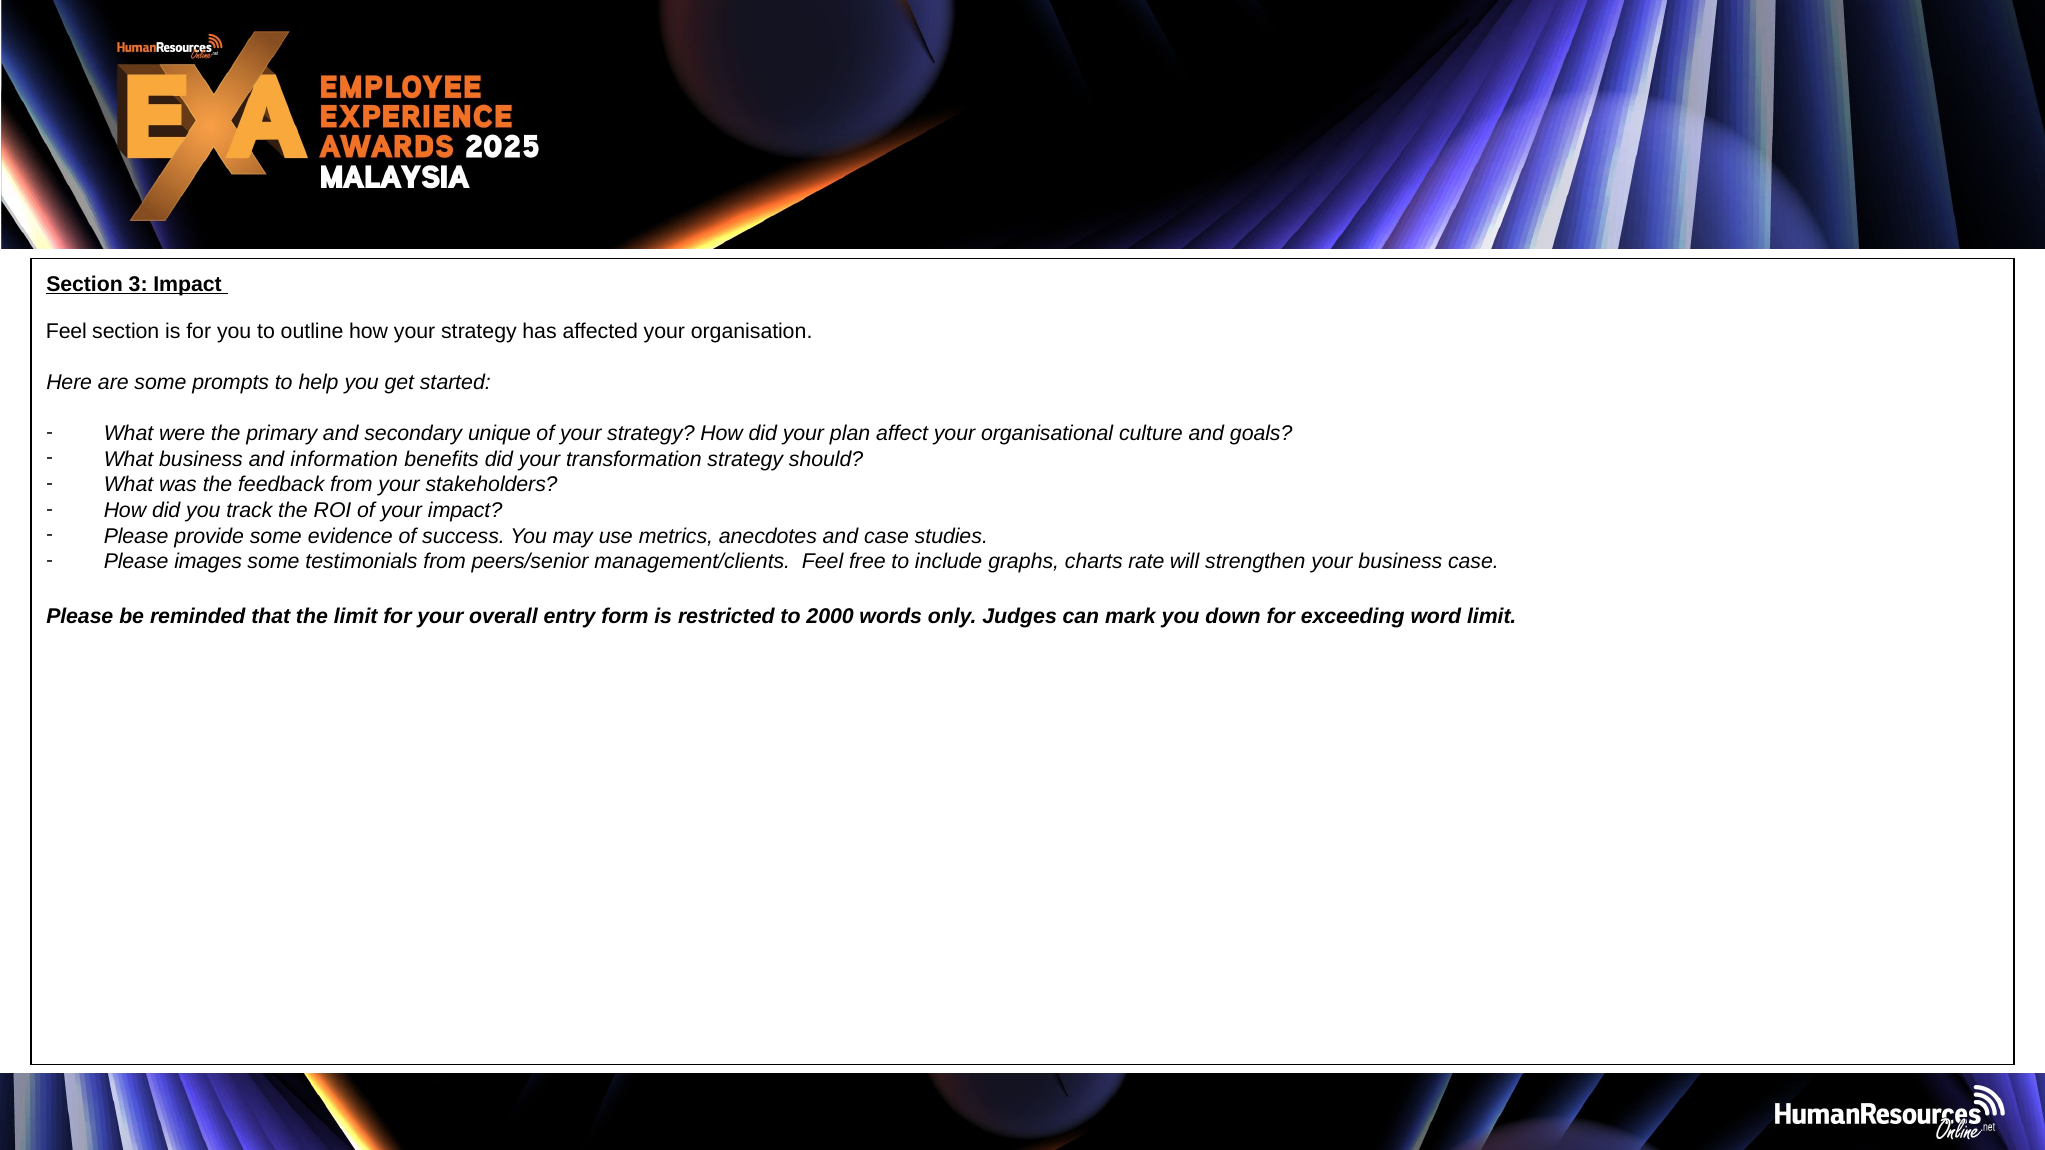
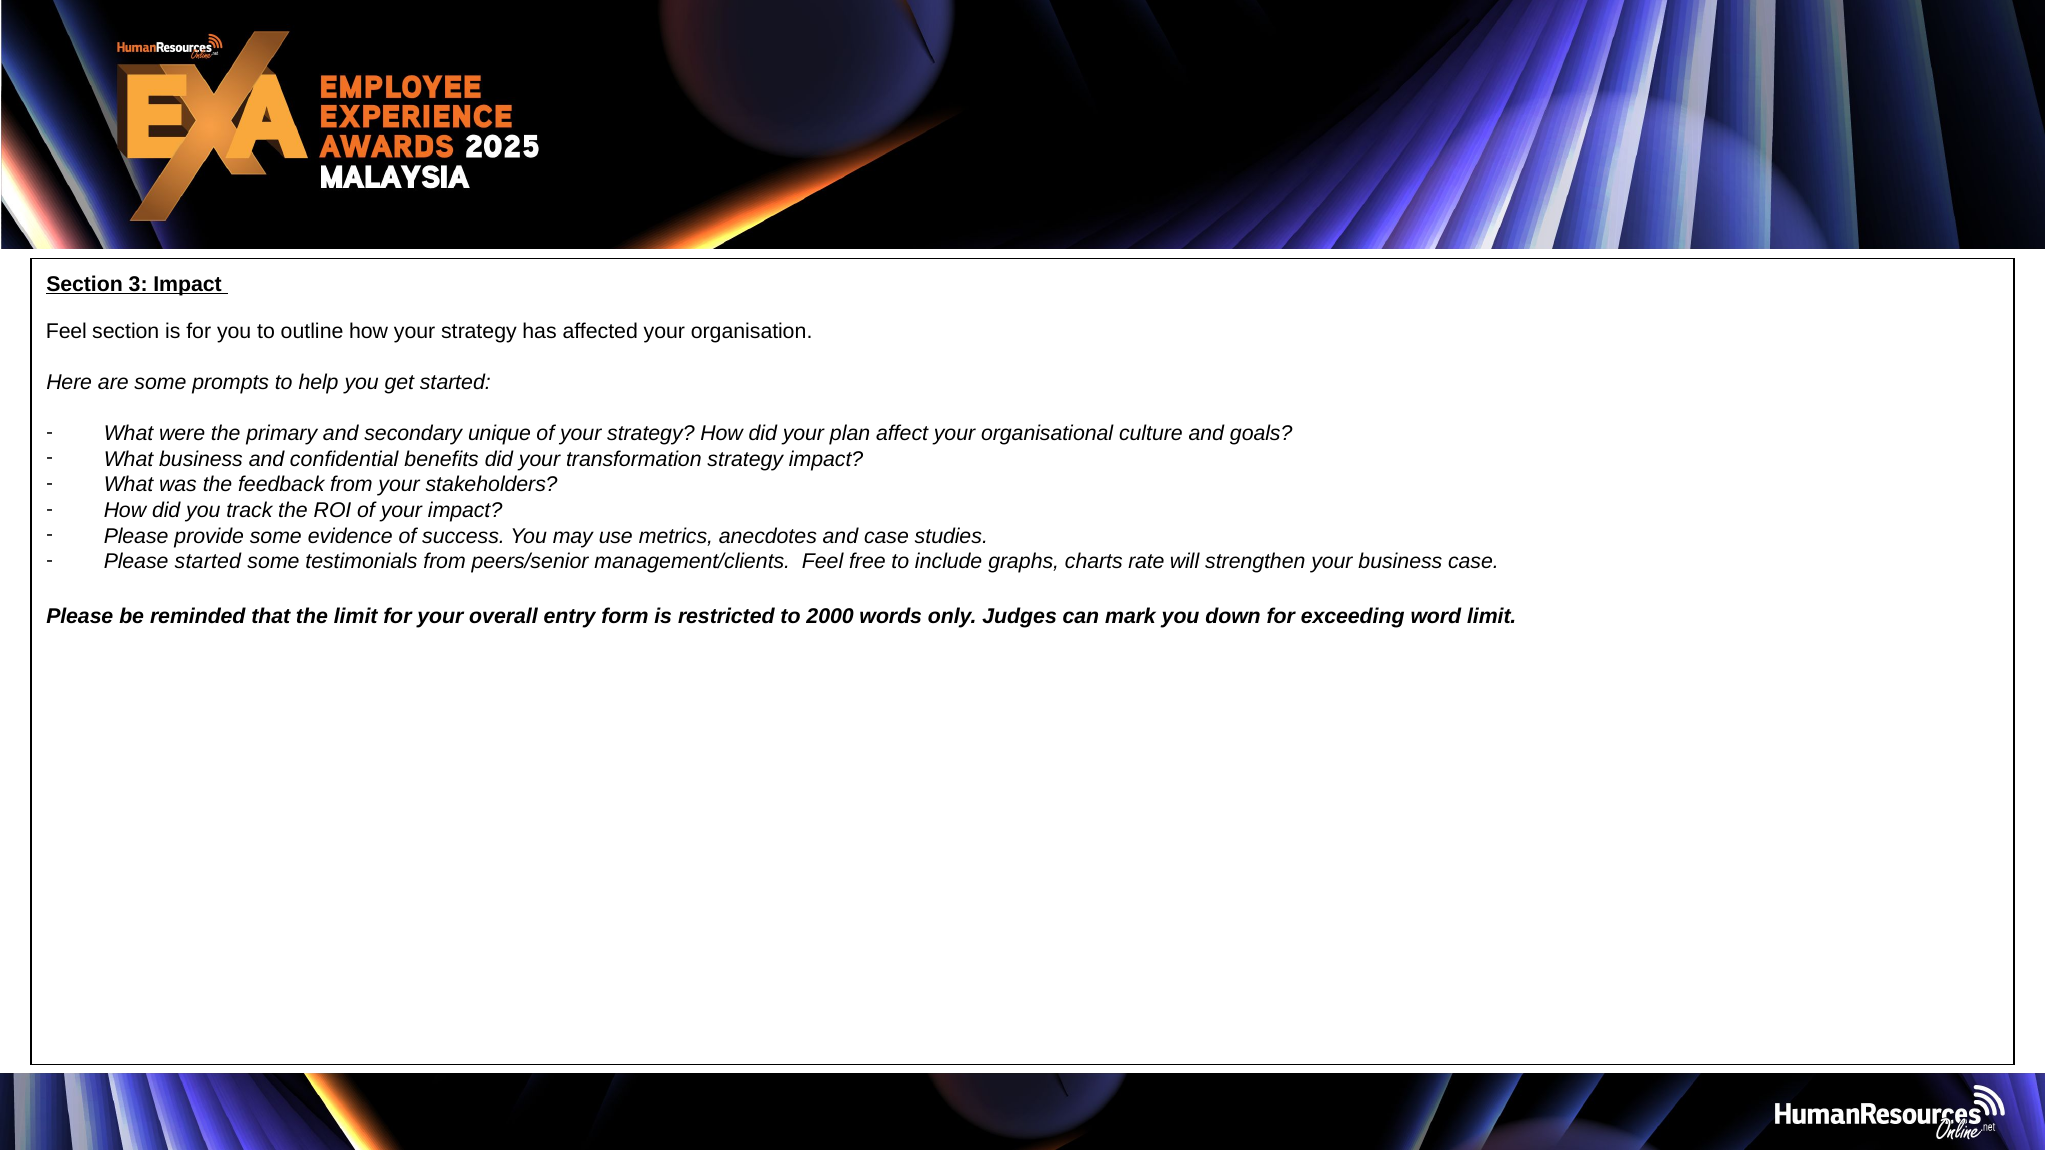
information: information -> confidential
strategy should: should -> impact
Please images: images -> started
